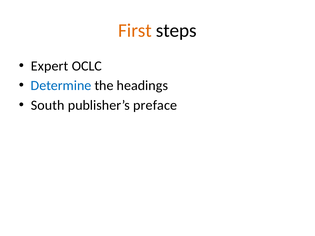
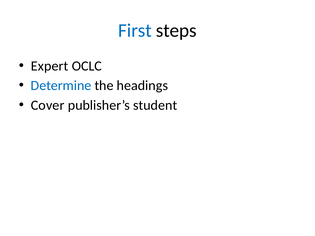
First colour: orange -> blue
South: South -> Cover
preface: preface -> student
